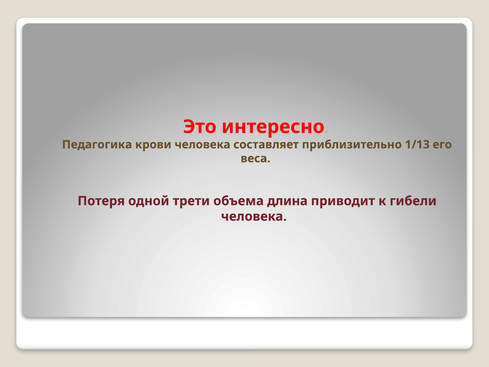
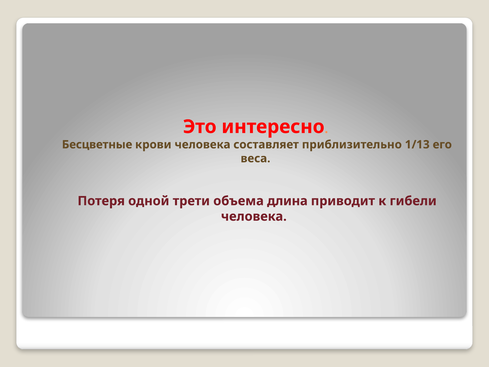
Педагогика: Педагогика -> Бесцветные
